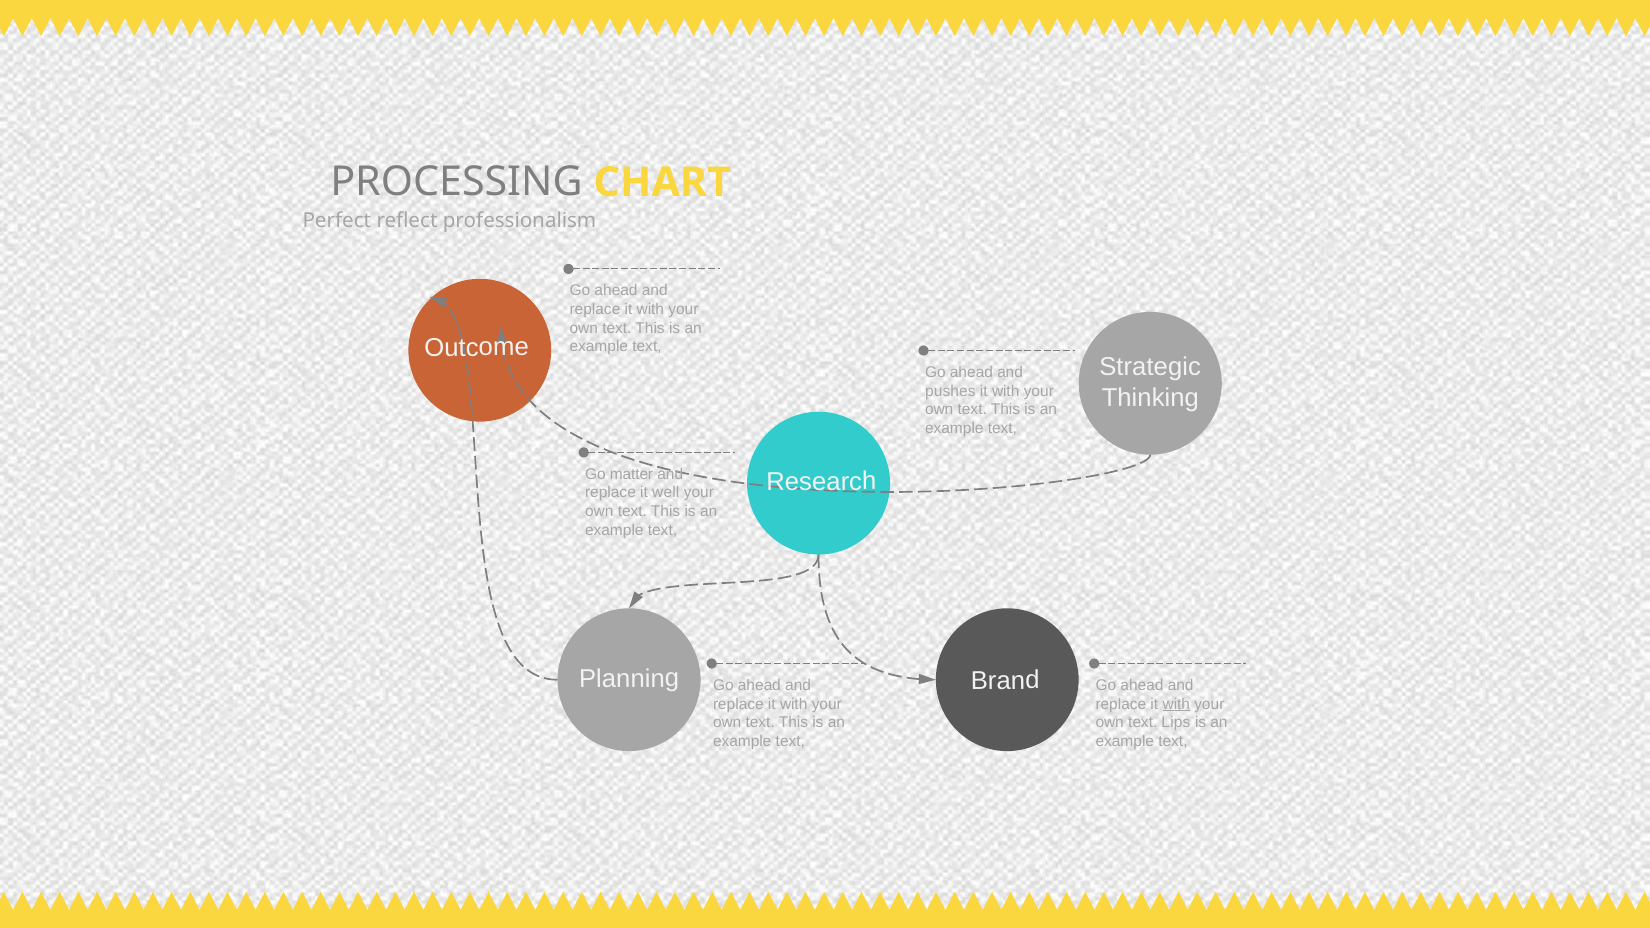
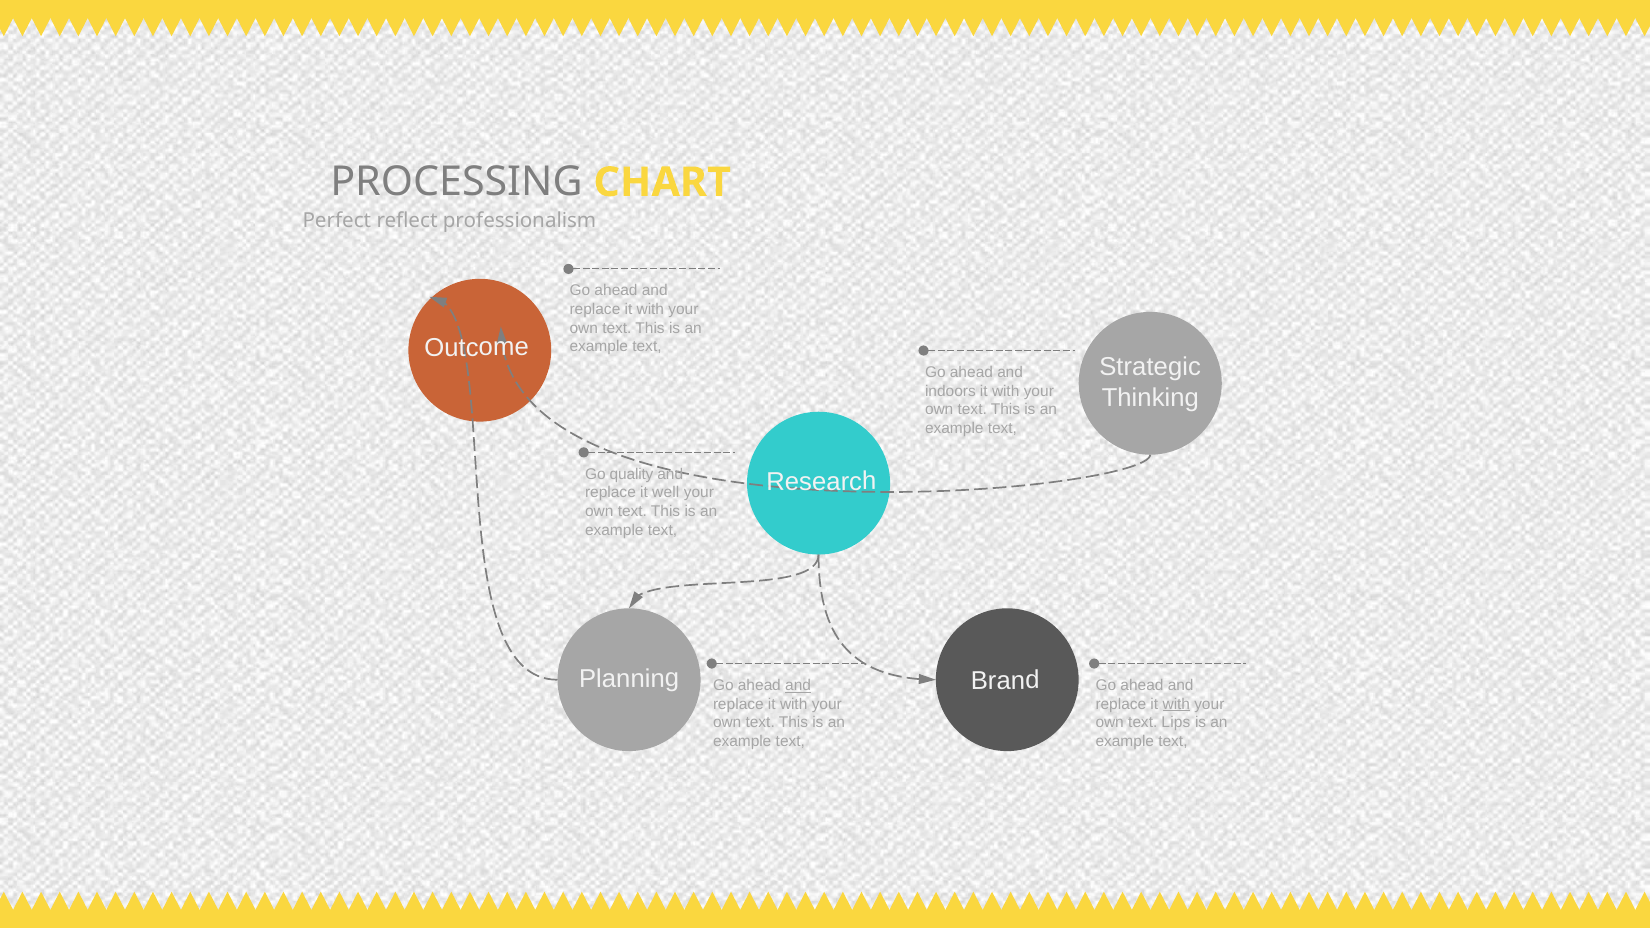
pushes: pushes -> indoors
matter: matter -> quality
and at (798, 685) underline: none -> present
